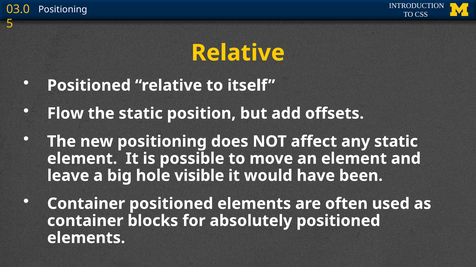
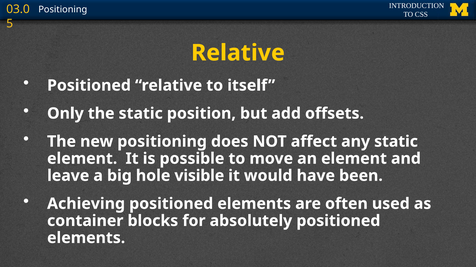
Flow: Flow -> Only
Container at (86, 204): Container -> Achieving
